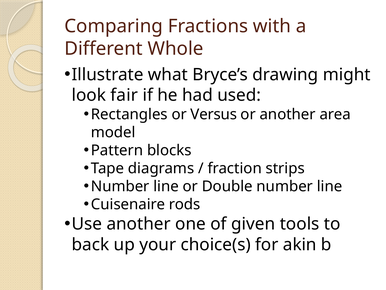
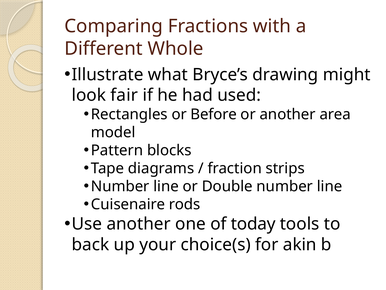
Versus: Versus -> Before
given: given -> today
